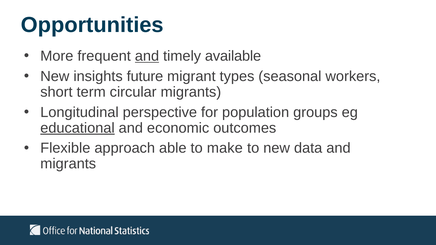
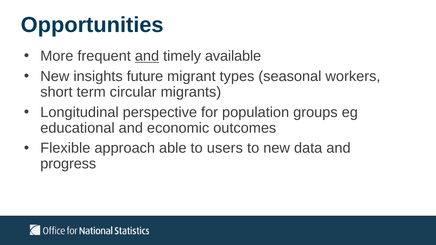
educational underline: present -> none
make: make -> users
migrants at (68, 164): migrants -> progress
